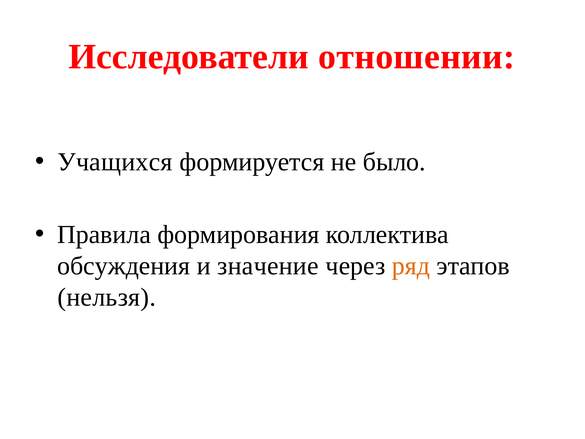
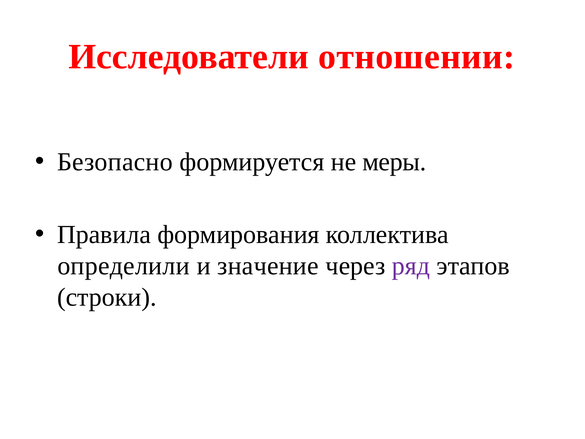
Учащихся: Учащихся -> Безопасно
было: было -> меры
обсуждения: обсуждения -> определили
ряд colour: orange -> purple
нельзя: нельзя -> строки
